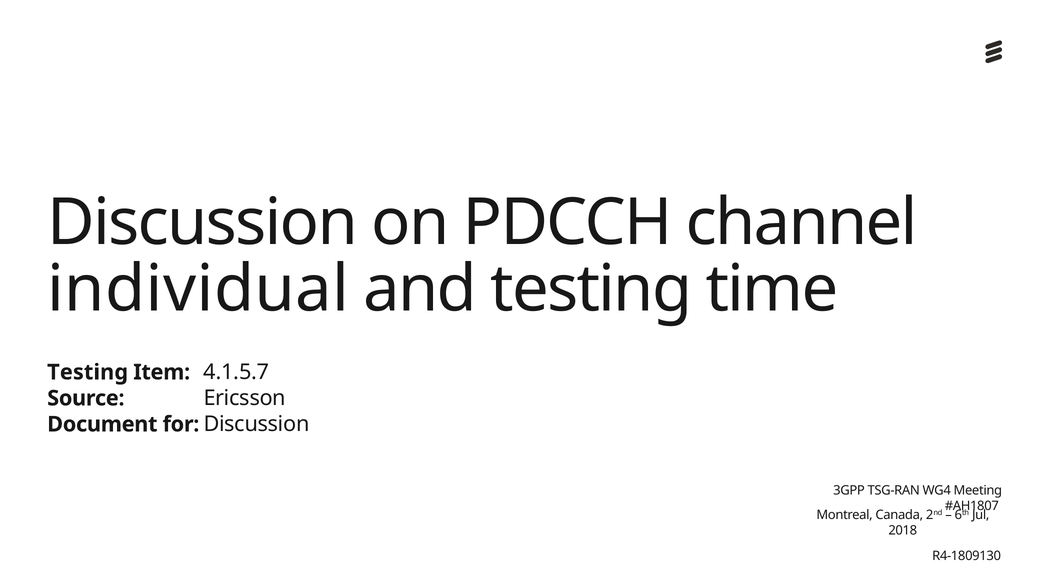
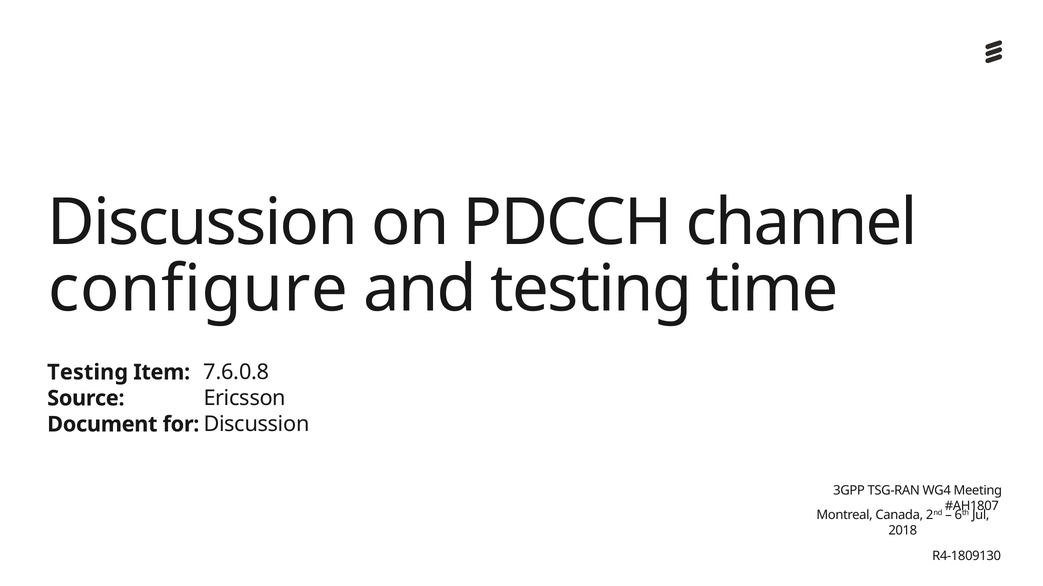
individual: individual -> configure
4.1.5.7: 4.1.5.7 -> 7.6.0.8
